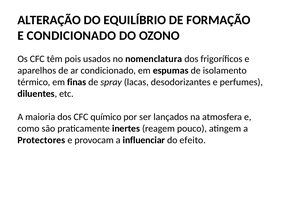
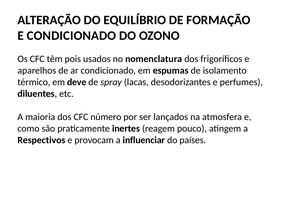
finas: finas -> deve
químico: químico -> número
Protectores: Protectores -> Respectivos
efeito: efeito -> países
